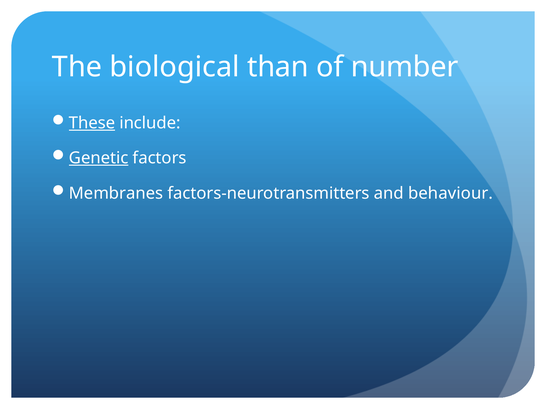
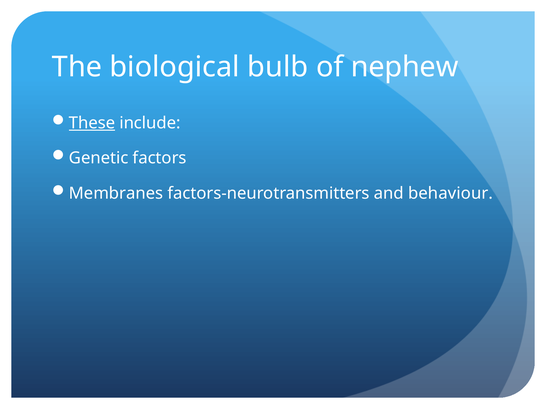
than: than -> bulb
number: number -> nephew
Genetic underline: present -> none
